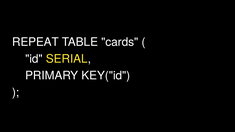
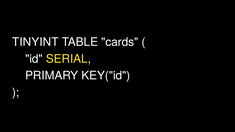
REPEAT: REPEAT -> TINYINT
